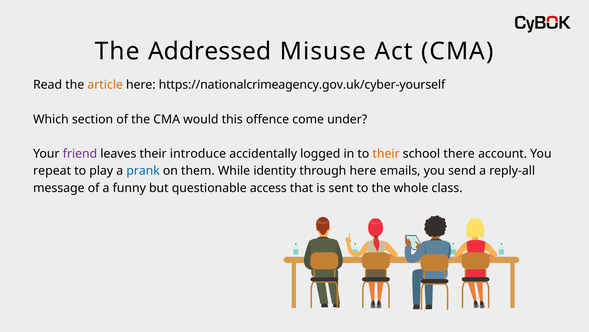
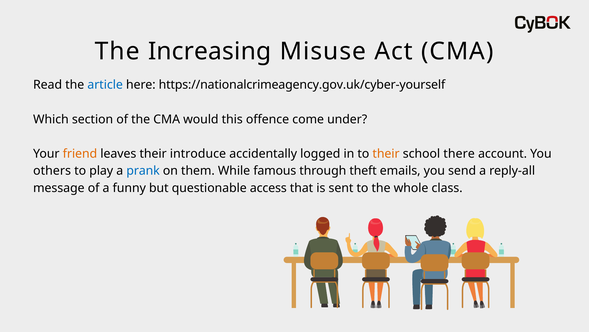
Addressed: Addressed -> Increasing
article colour: orange -> blue
friend colour: purple -> orange
repeat: repeat -> others
identity: identity -> famous
through here: here -> theft
